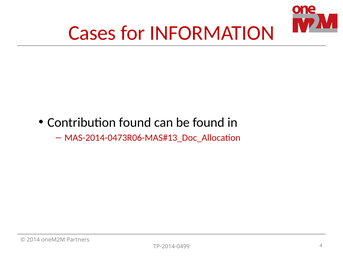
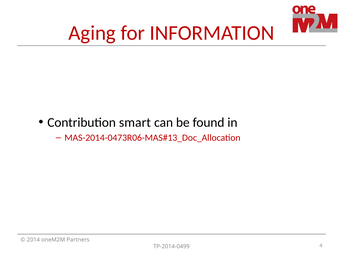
Cases: Cases -> Aging
Contribution found: found -> smart
